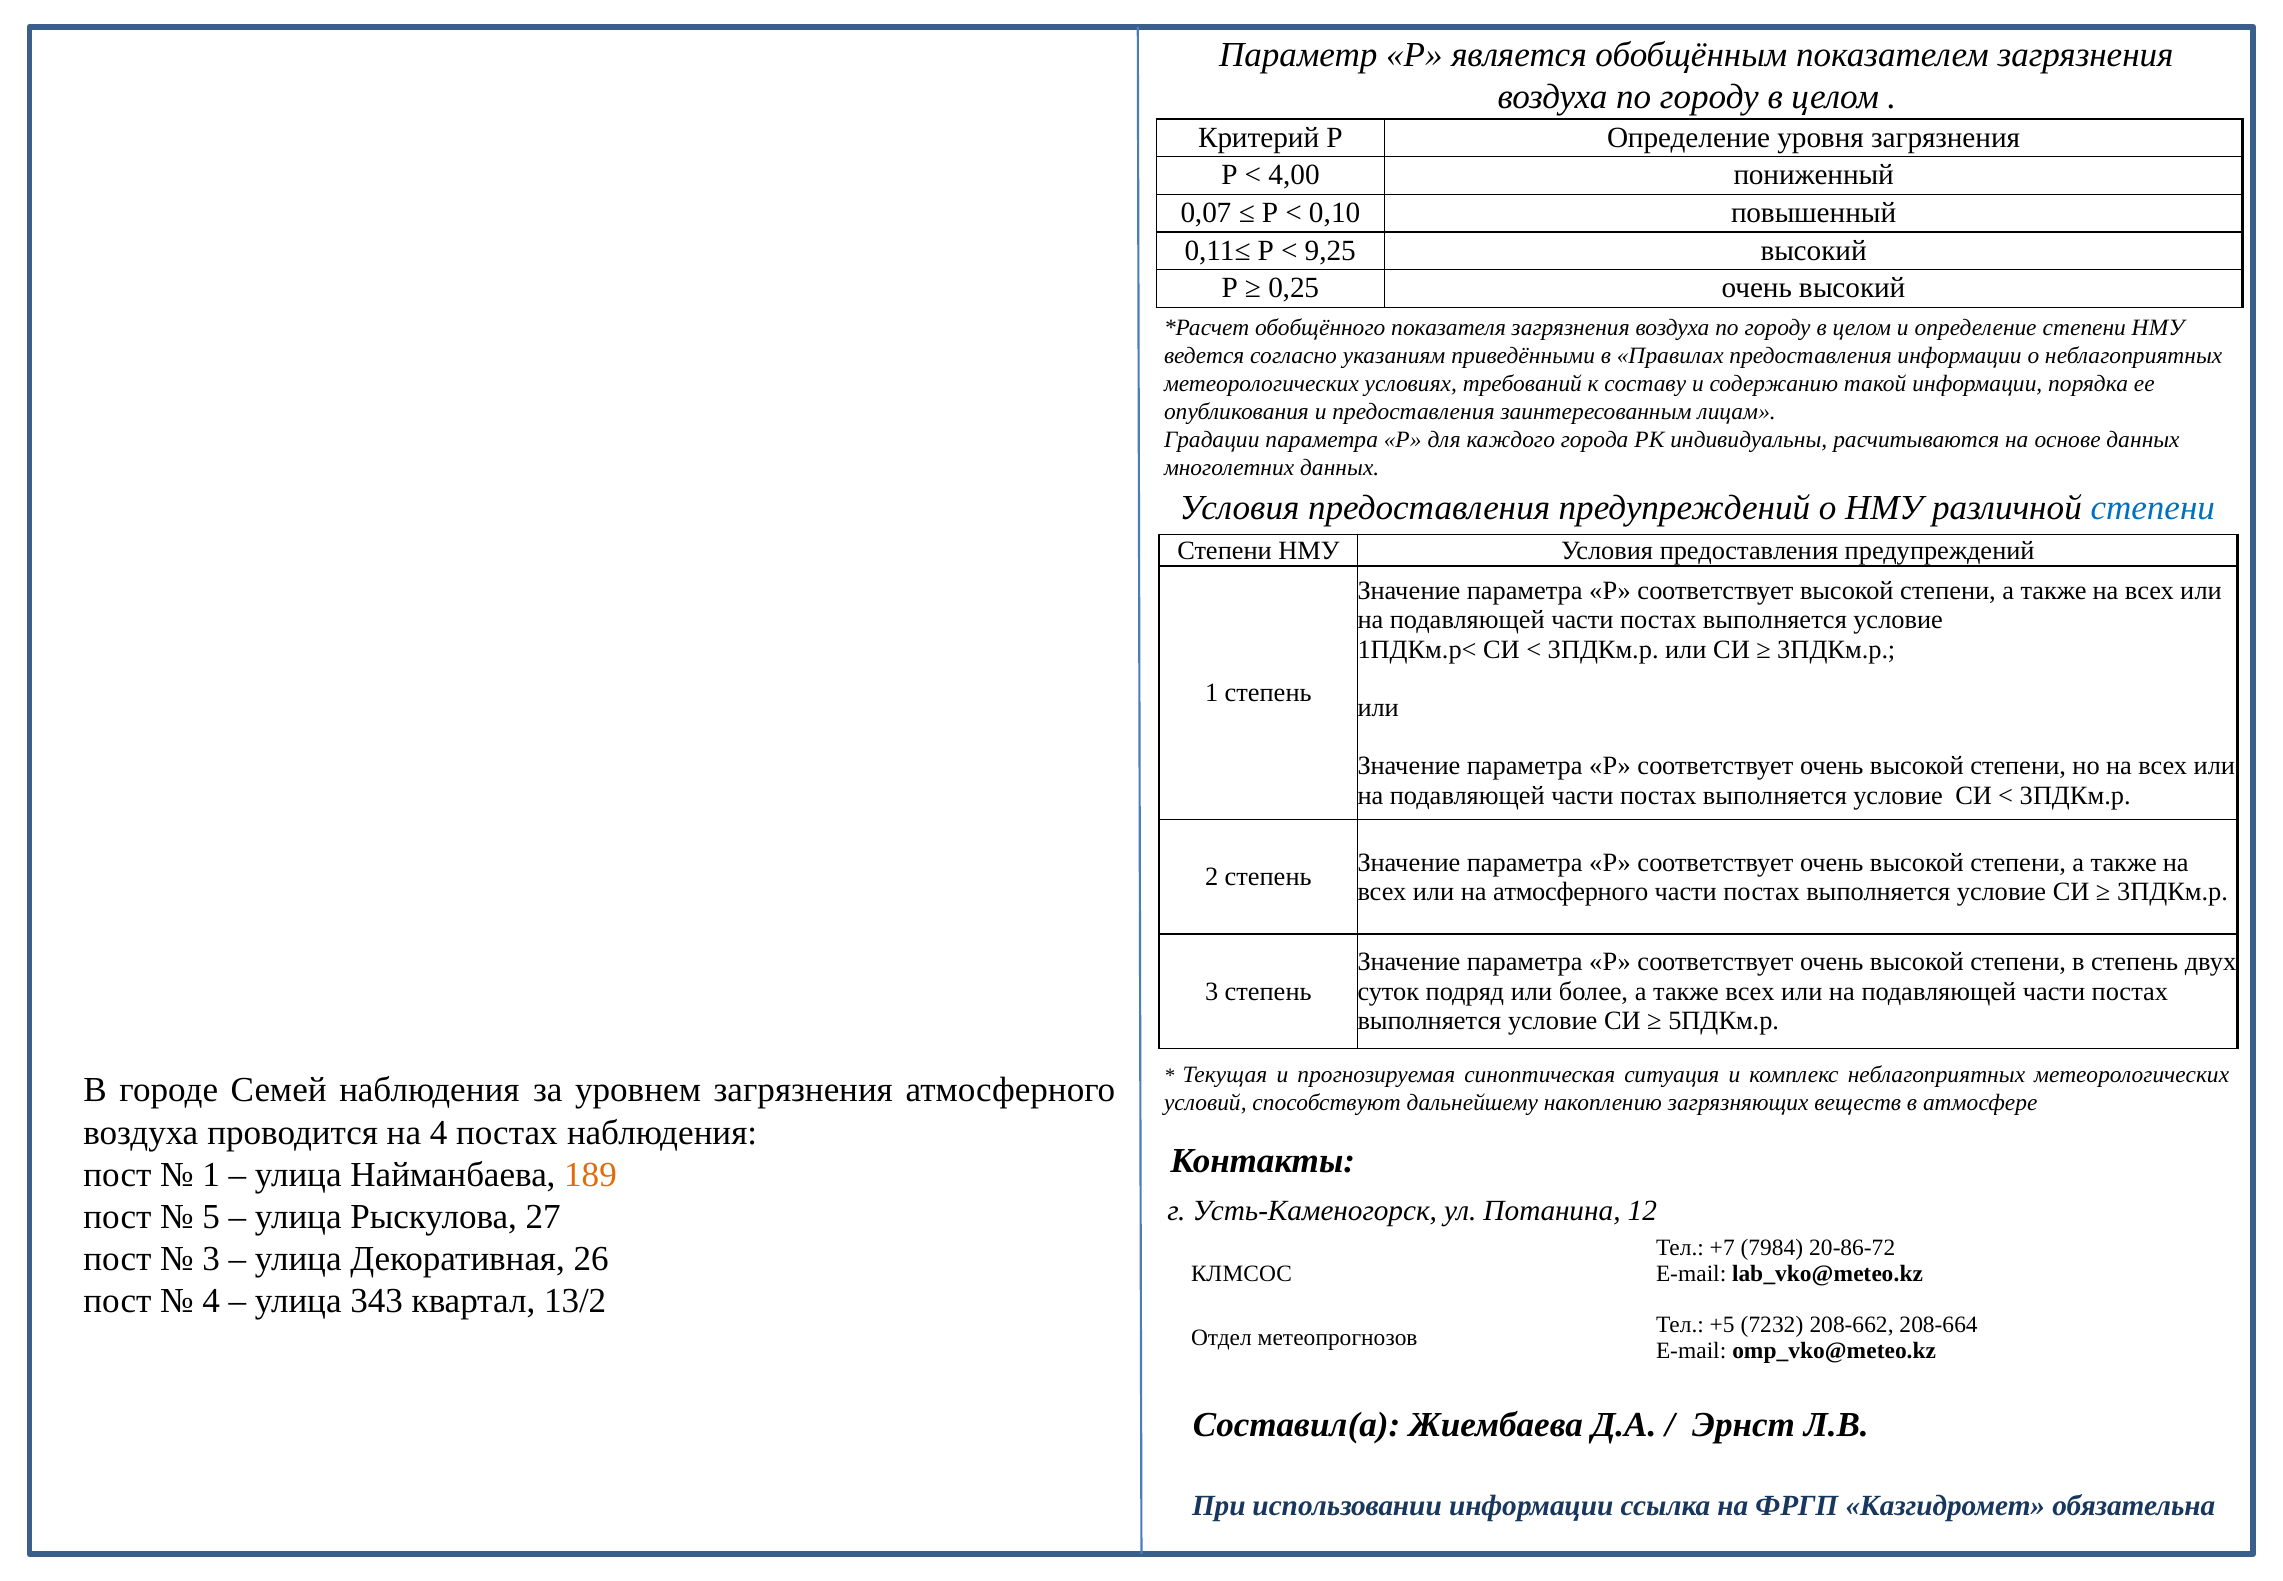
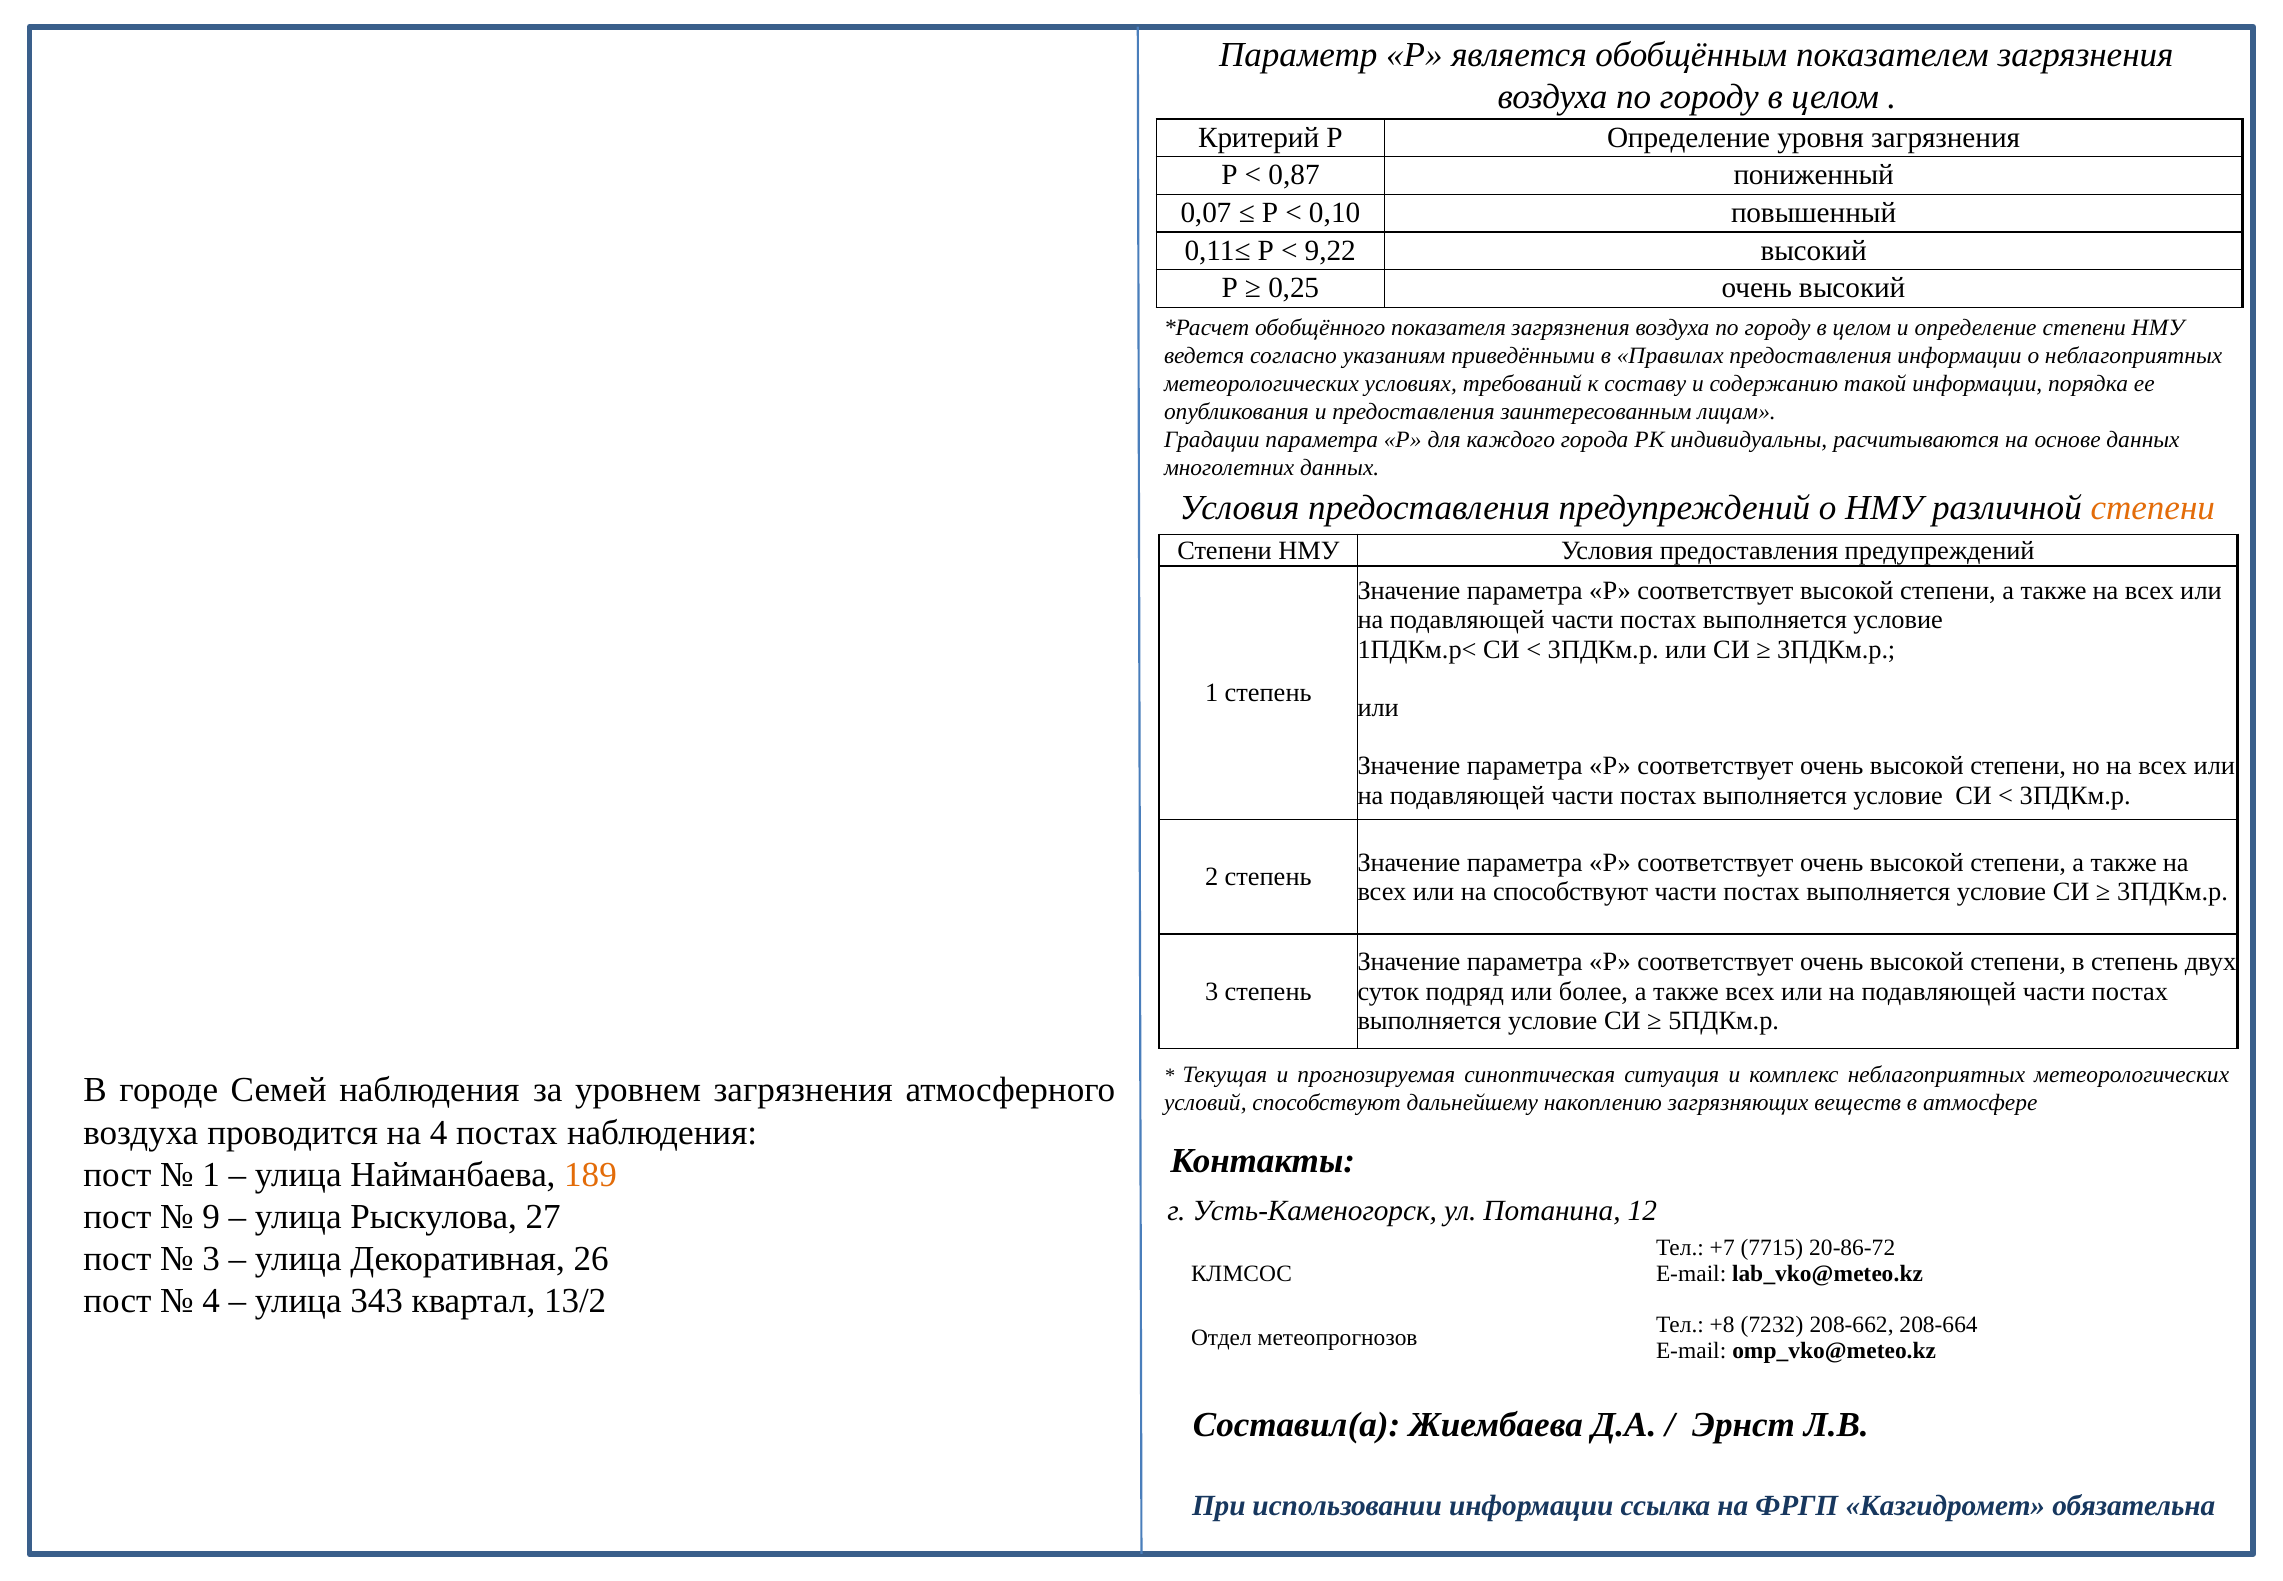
4,00: 4,00 -> 0,87
9,25: 9,25 -> 9,22
степени at (2153, 508) colour: blue -> orange
на атмосферного: атмосферного -> способствуют
5: 5 -> 9
7984: 7984 -> 7715
+5: +5 -> +8
